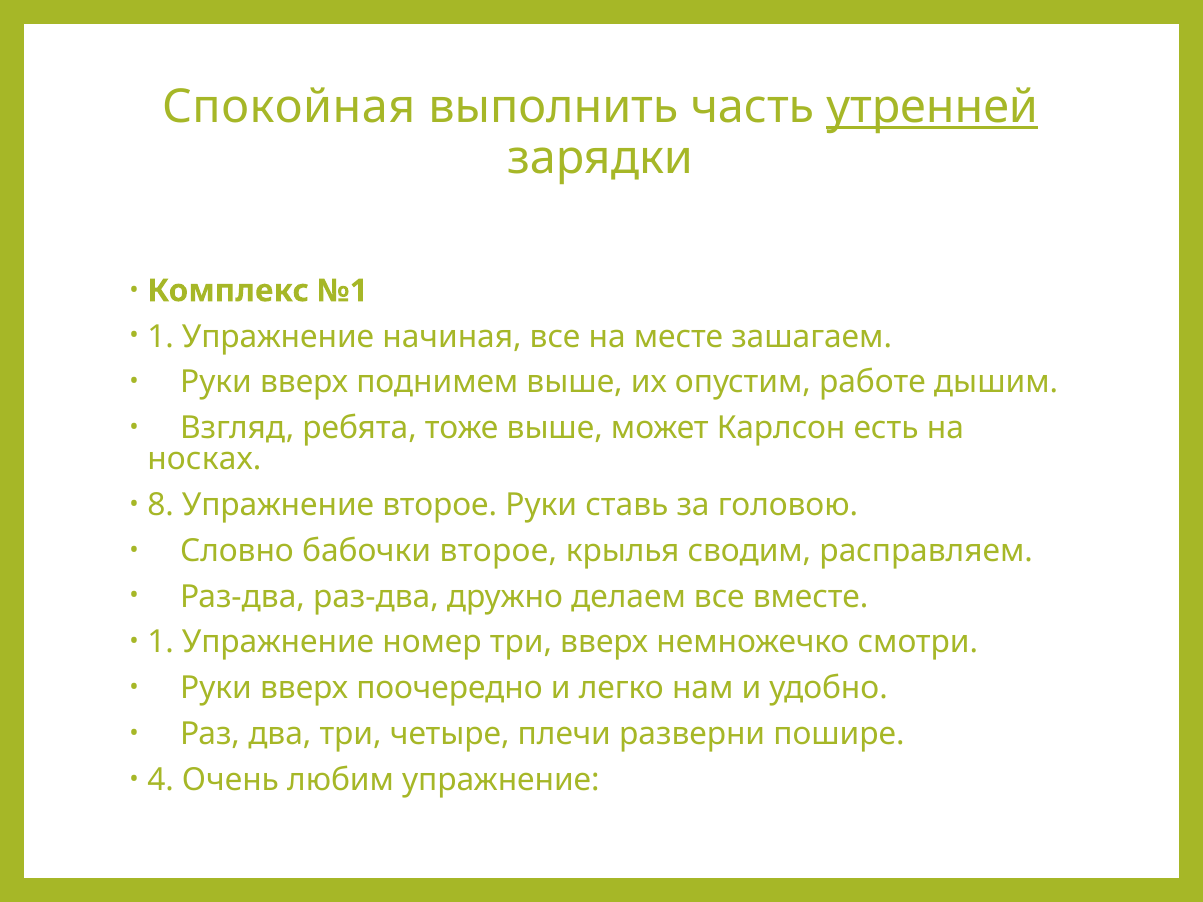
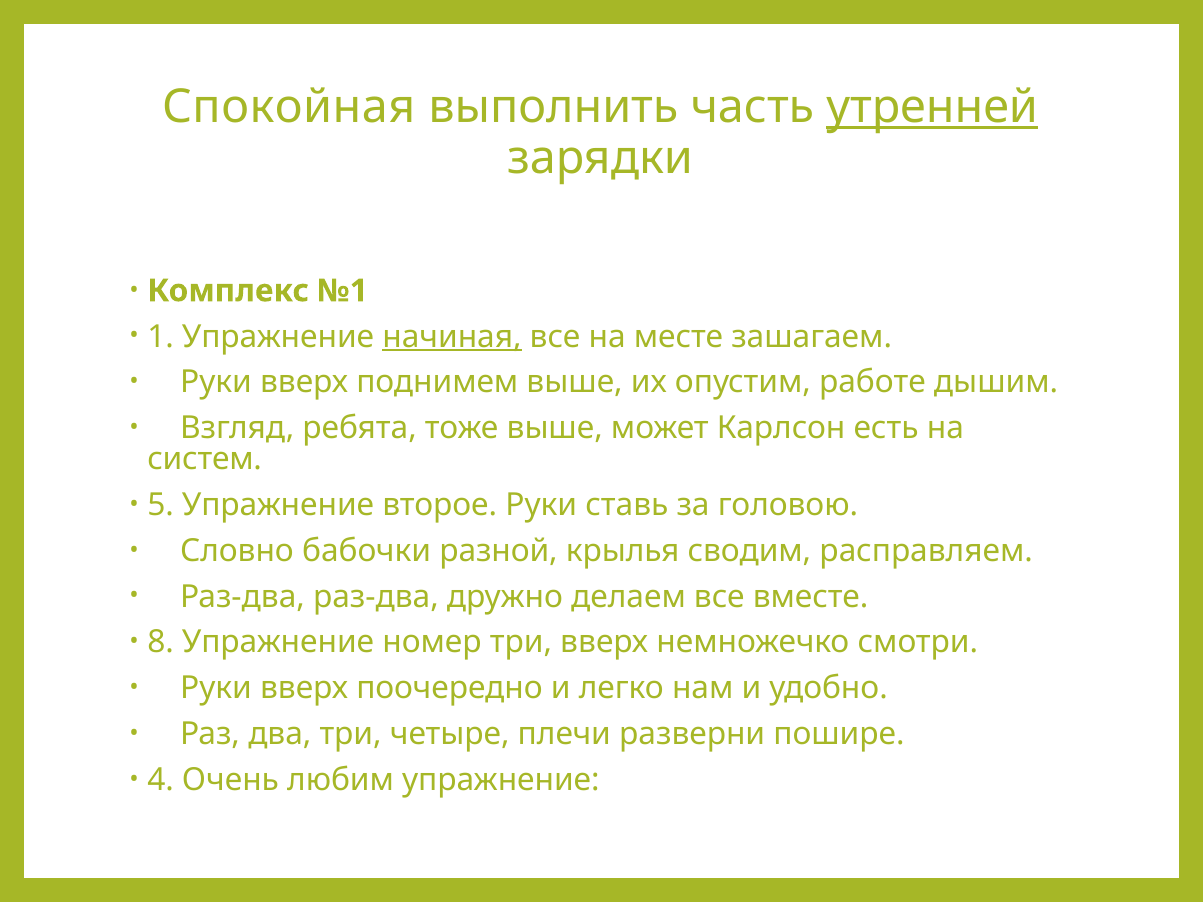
начиная underline: none -> present
носках: носках -> систем
8: 8 -> 5
бабочки второе: второе -> разной
1 at (161, 643): 1 -> 8
